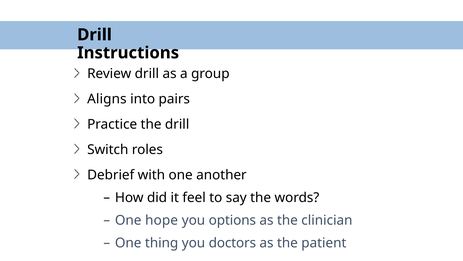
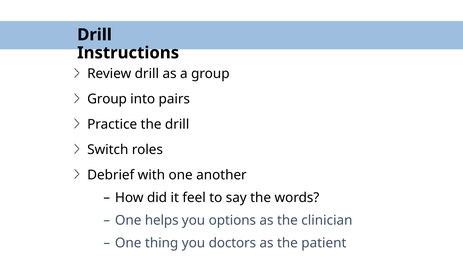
Aligns at (107, 99): Aligns -> Group
hope: hope -> helps
